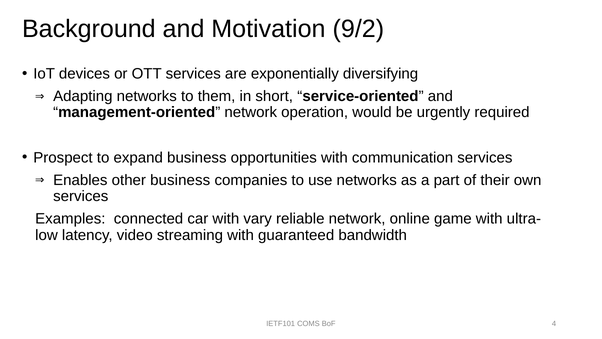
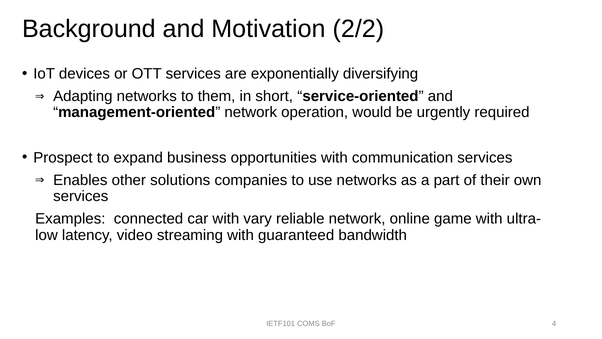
9/2: 9/2 -> 2/2
other business: business -> solutions
